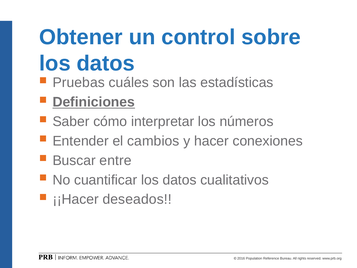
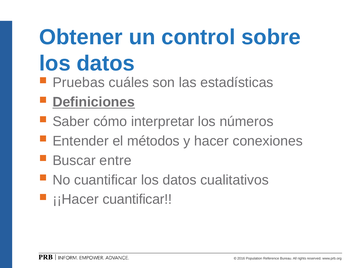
cambios: cambios -> métodos
¡¡Hacer deseados: deseados -> cuantificar
